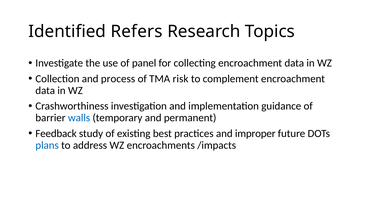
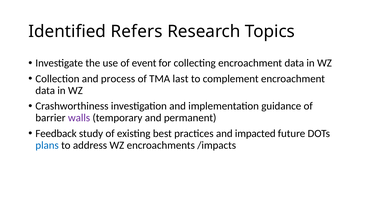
panel: panel -> event
risk: risk -> last
walls colour: blue -> purple
improper: improper -> impacted
